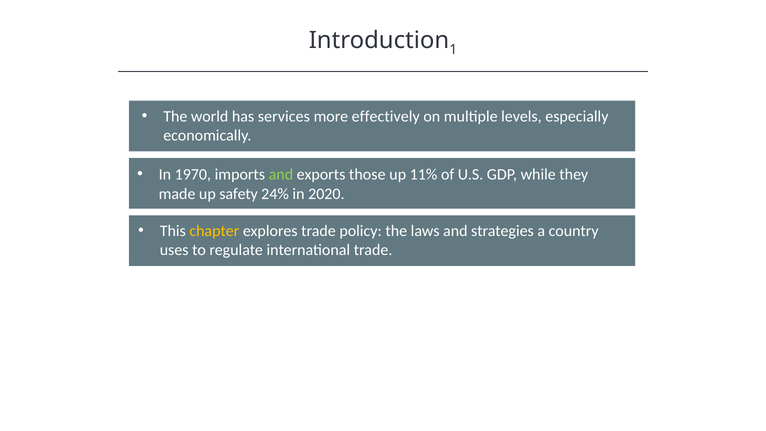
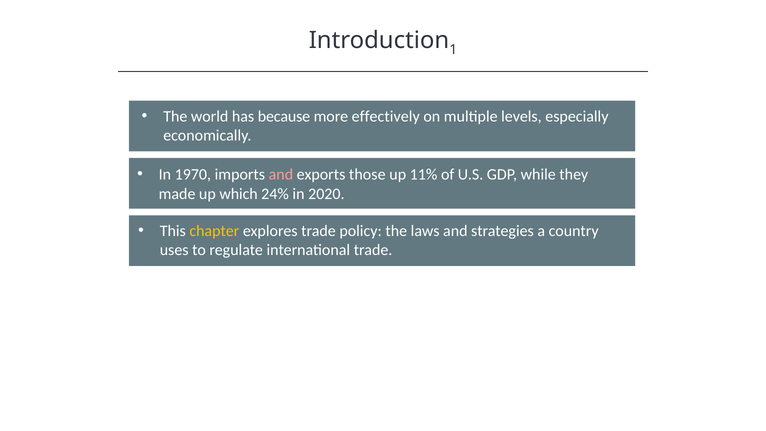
services: services -> because
and at (281, 175) colour: light green -> pink
safety: safety -> which
